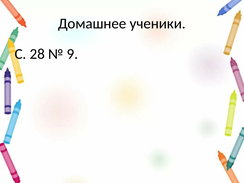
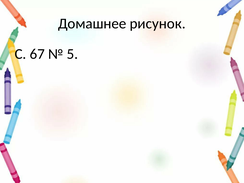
ученики: ученики -> рисунок
28: 28 -> 67
9: 9 -> 5
